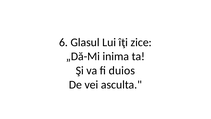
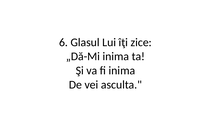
fi duios: duios -> inima
